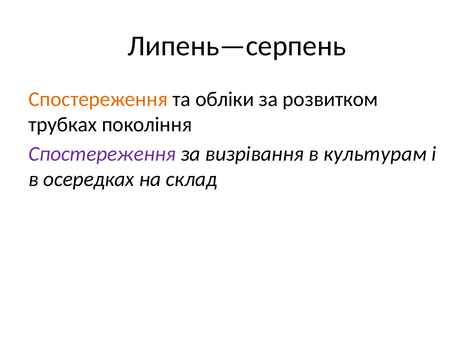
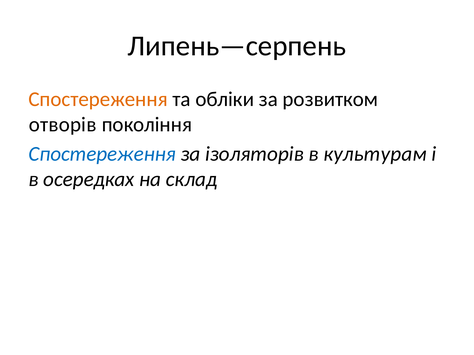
трубках: трубках -> отворів
Спостереження at (102, 154) colour: purple -> blue
визрівання: визрівання -> ізоляторів
